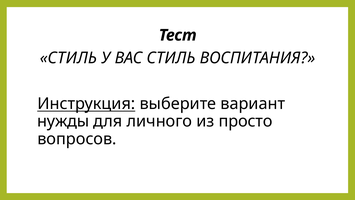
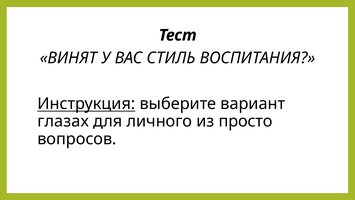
СТИЛЬ at (68, 58): СТИЛЬ -> ВИНЯТ
нужды: нужды -> глазах
